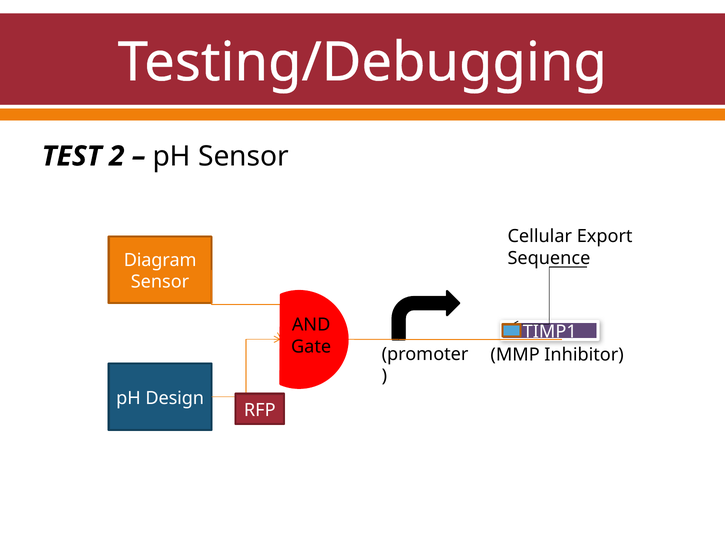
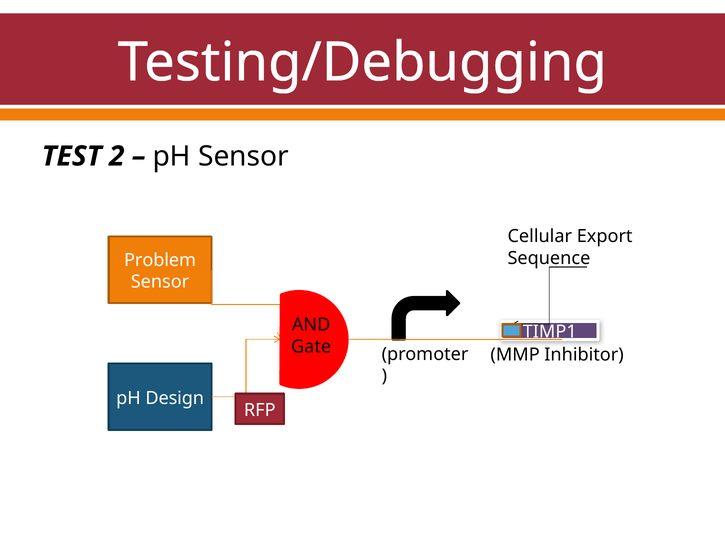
Diagram: Diagram -> Problem
